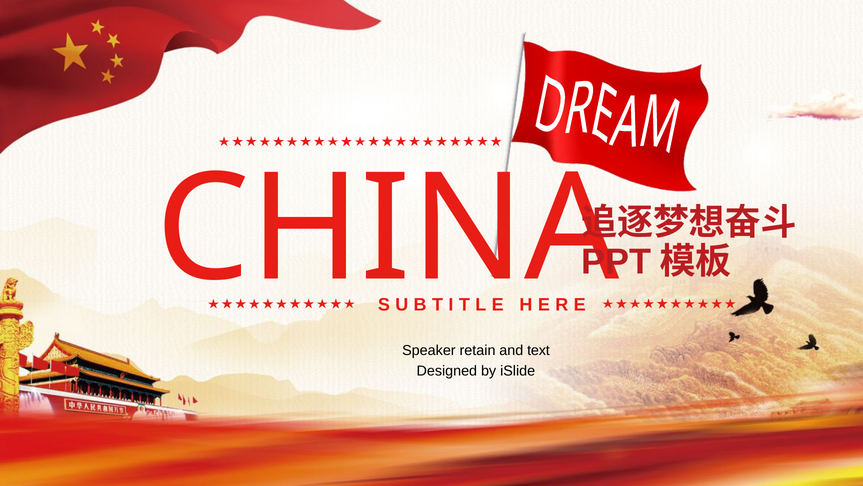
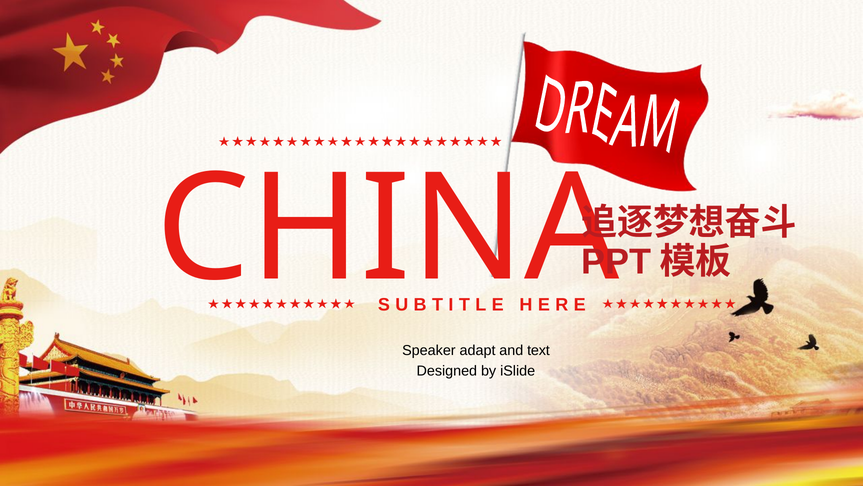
retain: retain -> adapt
